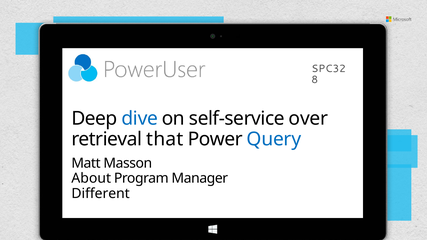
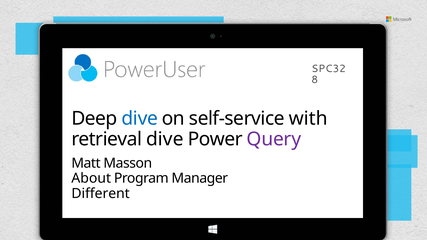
over: over -> with
retrieval that: that -> dive
Query colour: blue -> purple
